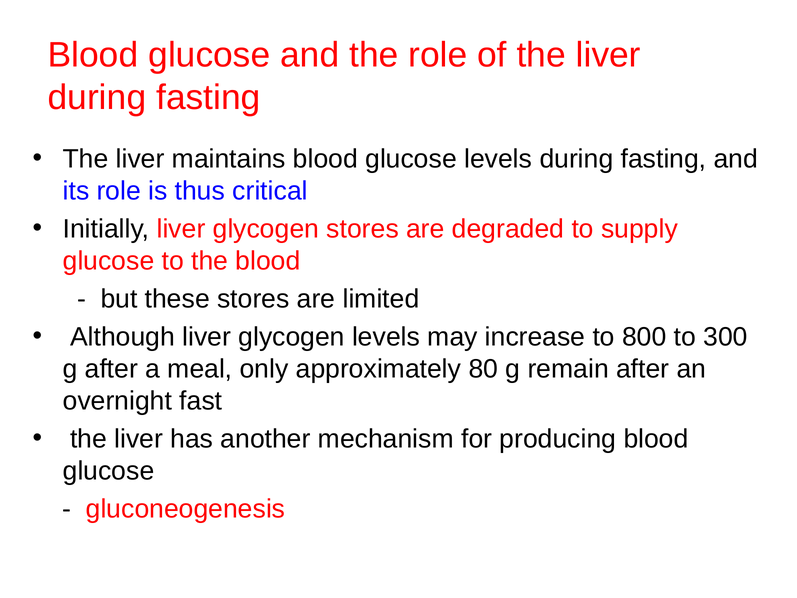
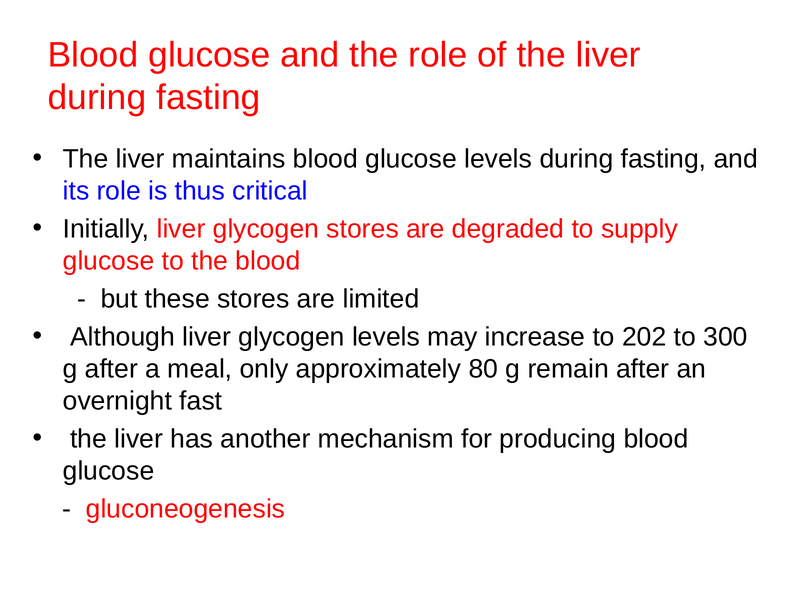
800: 800 -> 202
